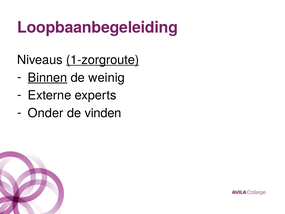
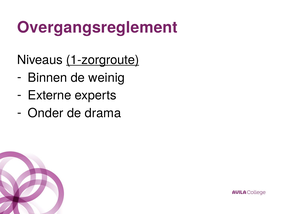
Loopbaanbegeleiding: Loopbaanbegeleiding -> Overgangsreglement
Binnen underline: present -> none
vinden: vinden -> drama
